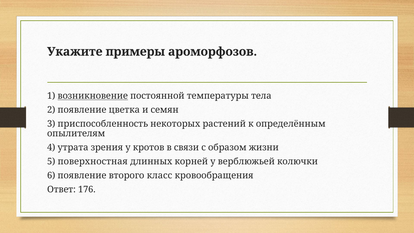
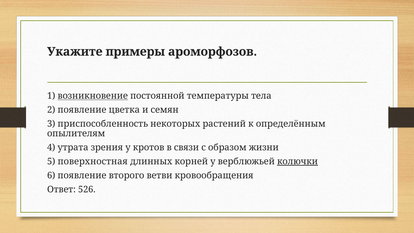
колючки underline: none -> present
класс: класс -> ветви
176: 176 -> 526
